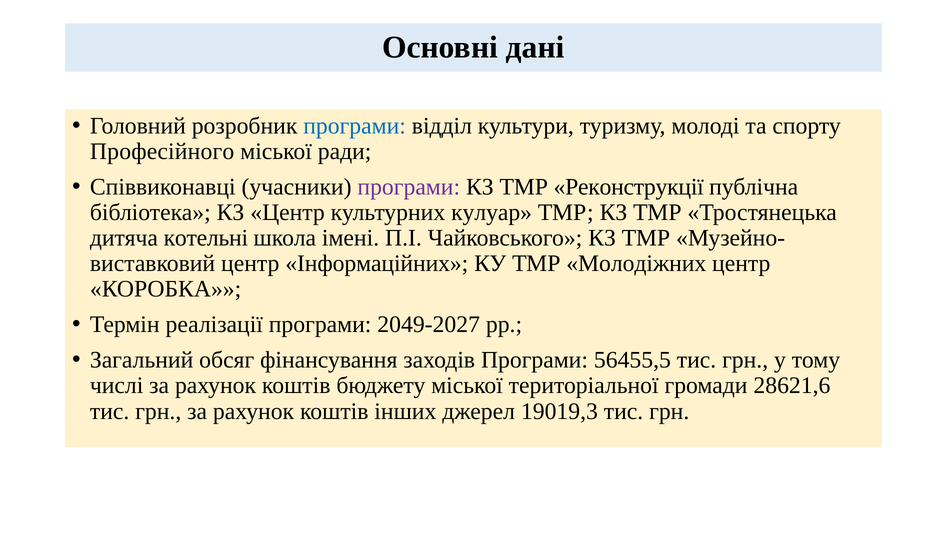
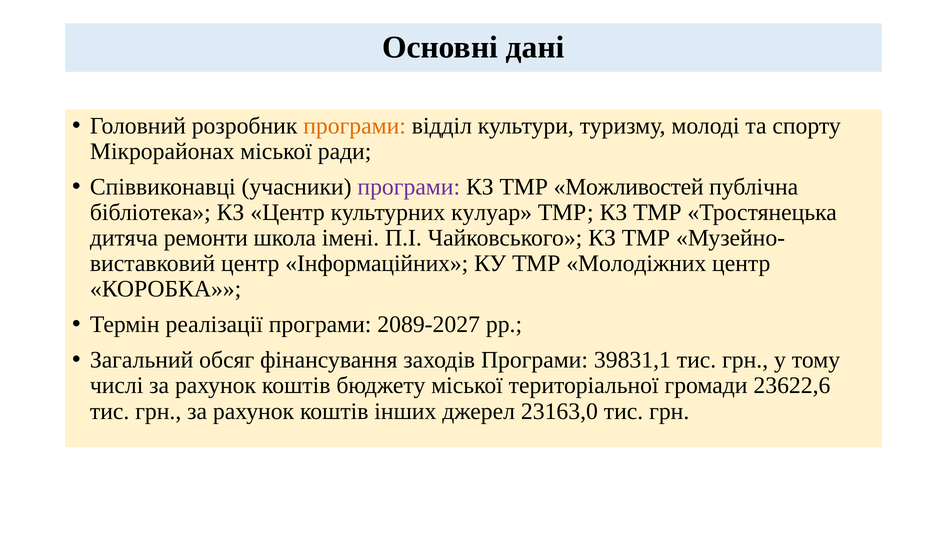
програми at (355, 126) colour: blue -> orange
Професійного: Професійного -> Мікрорайонах
Реконструкції: Реконструкції -> Можливостей
котельні: котельні -> ремонти
2049-2027: 2049-2027 -> 2089-2027
56455,5: 56455,5 -> 39831,1
28621,6: 28621,6 -> 23622,6
19019,3: 19019,3 -> 23163,0
